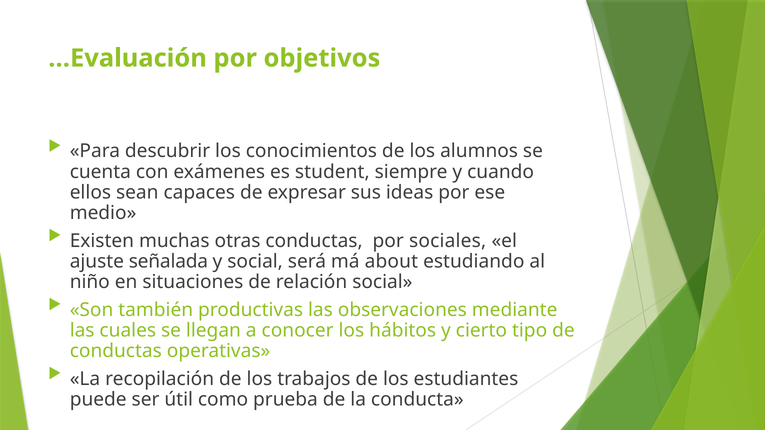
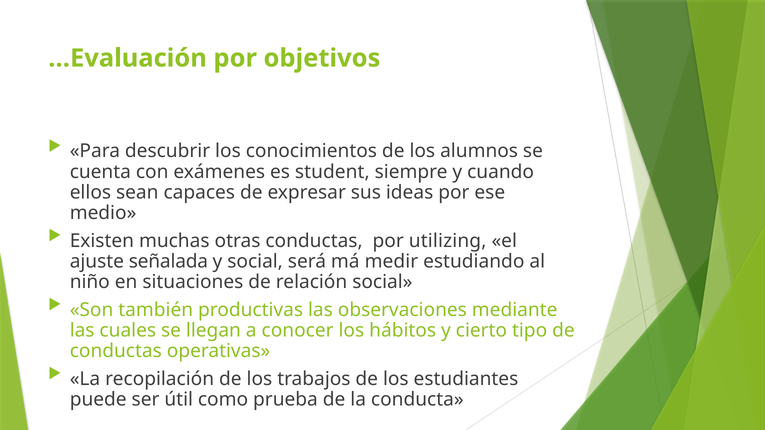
sociales: sociales -> utilizing
about: about -> medir
